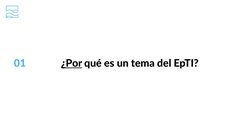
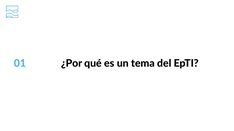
¿Por underline: present -> none
